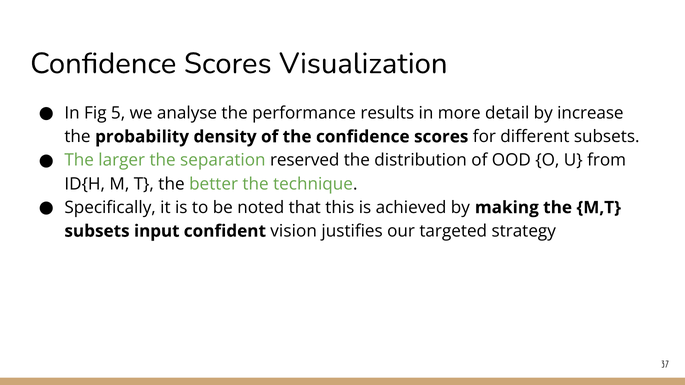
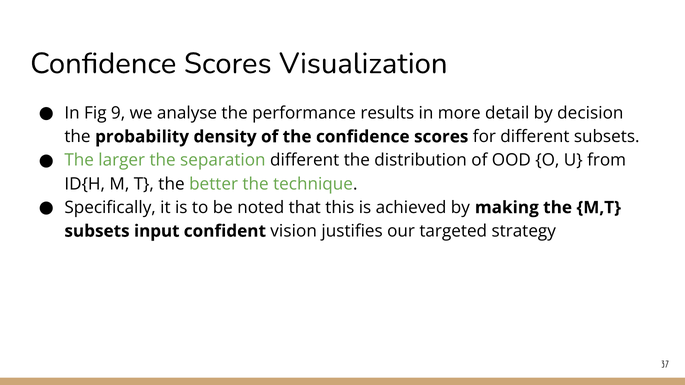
5: 5 -> 9
increase: increase -> decision
separation reserved: reserved -> different
